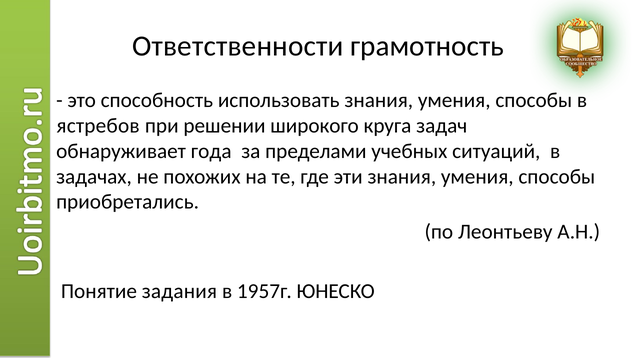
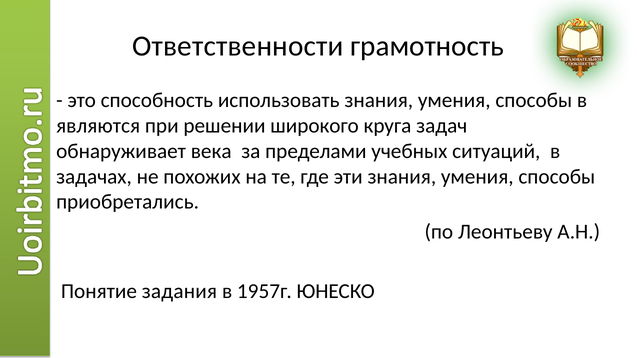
ястребов: ястребов -> являются
года: года -> века
